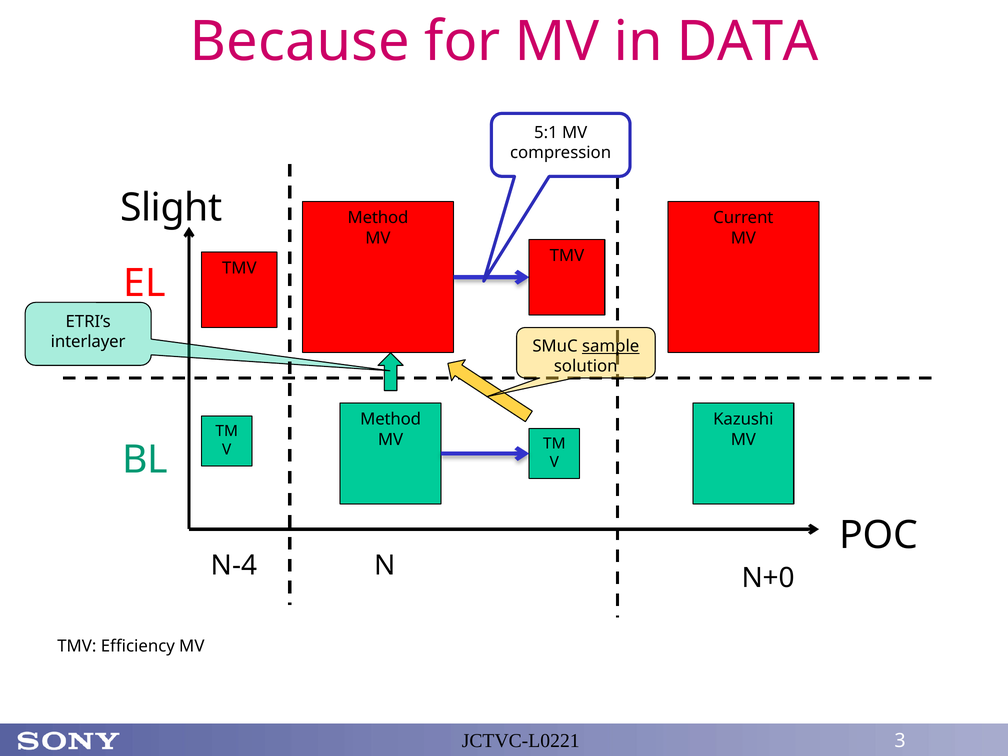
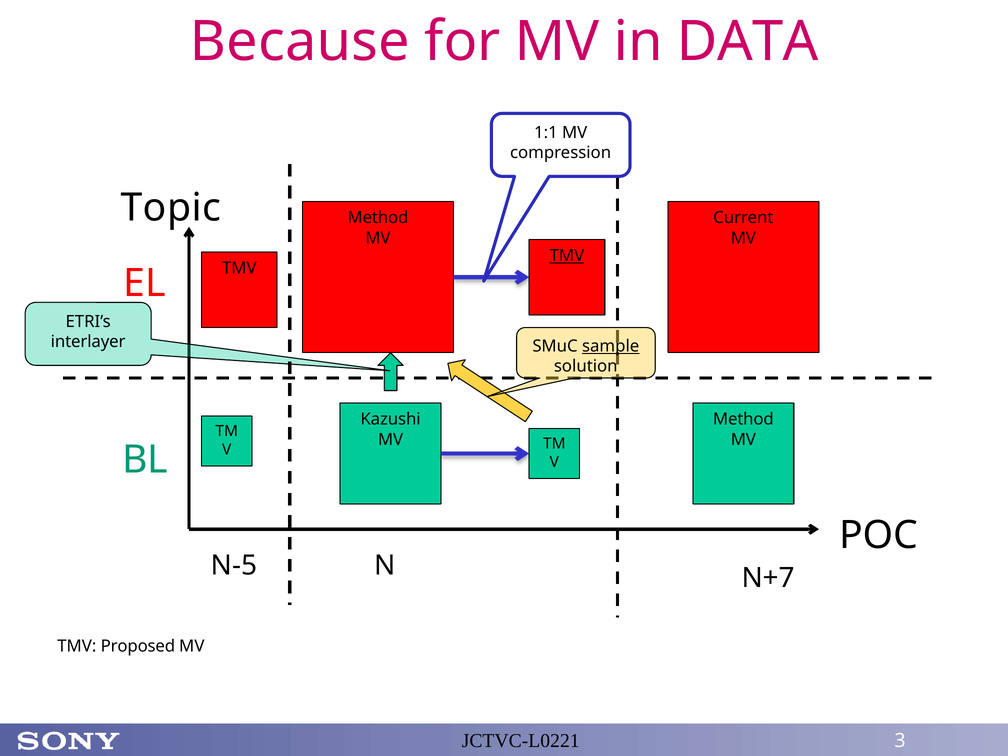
5:1: 5:1 -> 1:1
Slight: Slight -> Topic
TMV at (567, 256) underline: none -> present
Method at (391, 419): Method -> Kazushi
Kazushi at (743, 419): Kazushi -> Method
N-4: N-4 -> N-5
N+0: N+0 -> N+7
Efficiency: Efficiency -> Proposed
